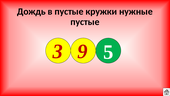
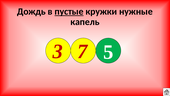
пустые at (69, 12) underline: none -> present
пустые at (85, 22): пустые -> капель
9: 9 -> 7
